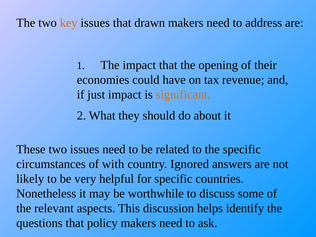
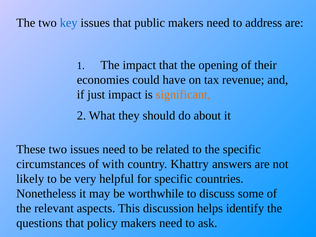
key colour: orange -> blue
drawn: drawn -> public
Ignored: Ignored -> Khattry
